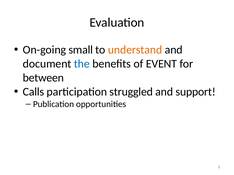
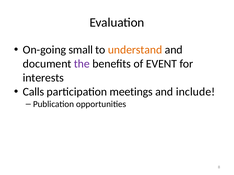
the colour: blue -> purple
between: between -> interests
struggled: struggled -> meetings
support: support -> include
